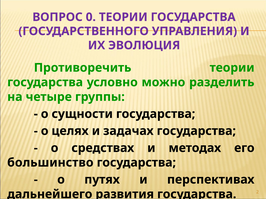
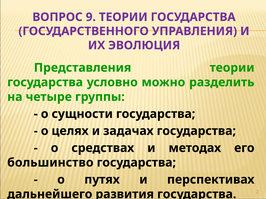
0: 0 -> 9
Противоречить: Противоречить -> Представления
